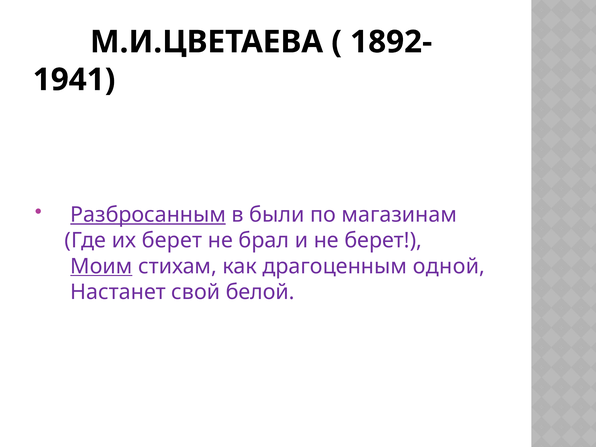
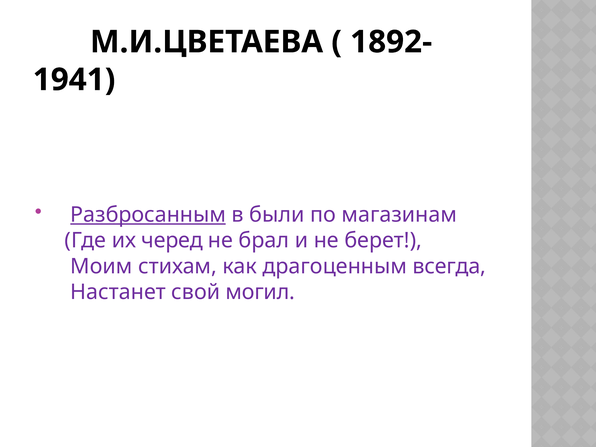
их берет: берет -> черед
Моим underline: present -> none
одной: одной -> всегда
белой: белой -> могил
